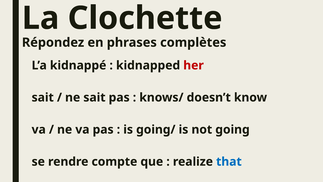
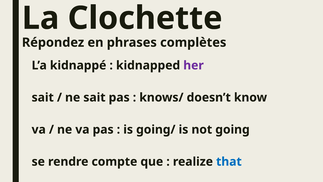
her colour: red -> purple
